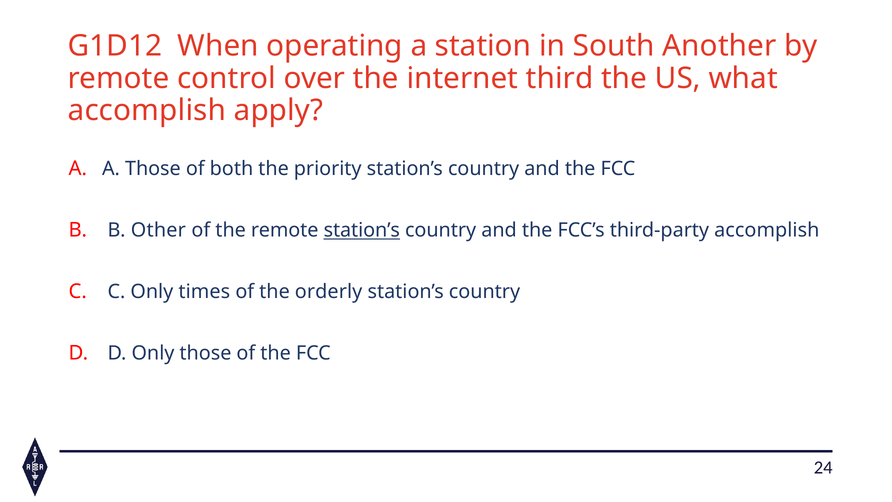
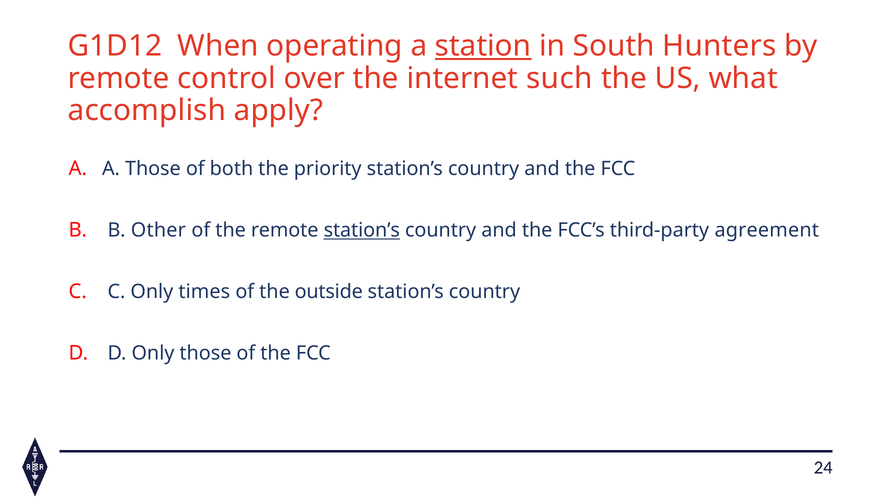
station underline: none -> present
Another: Another -> Hunters
third: third -> such
third-party accomplish: accomplish -> agreement
orderly: orderly -> outside
